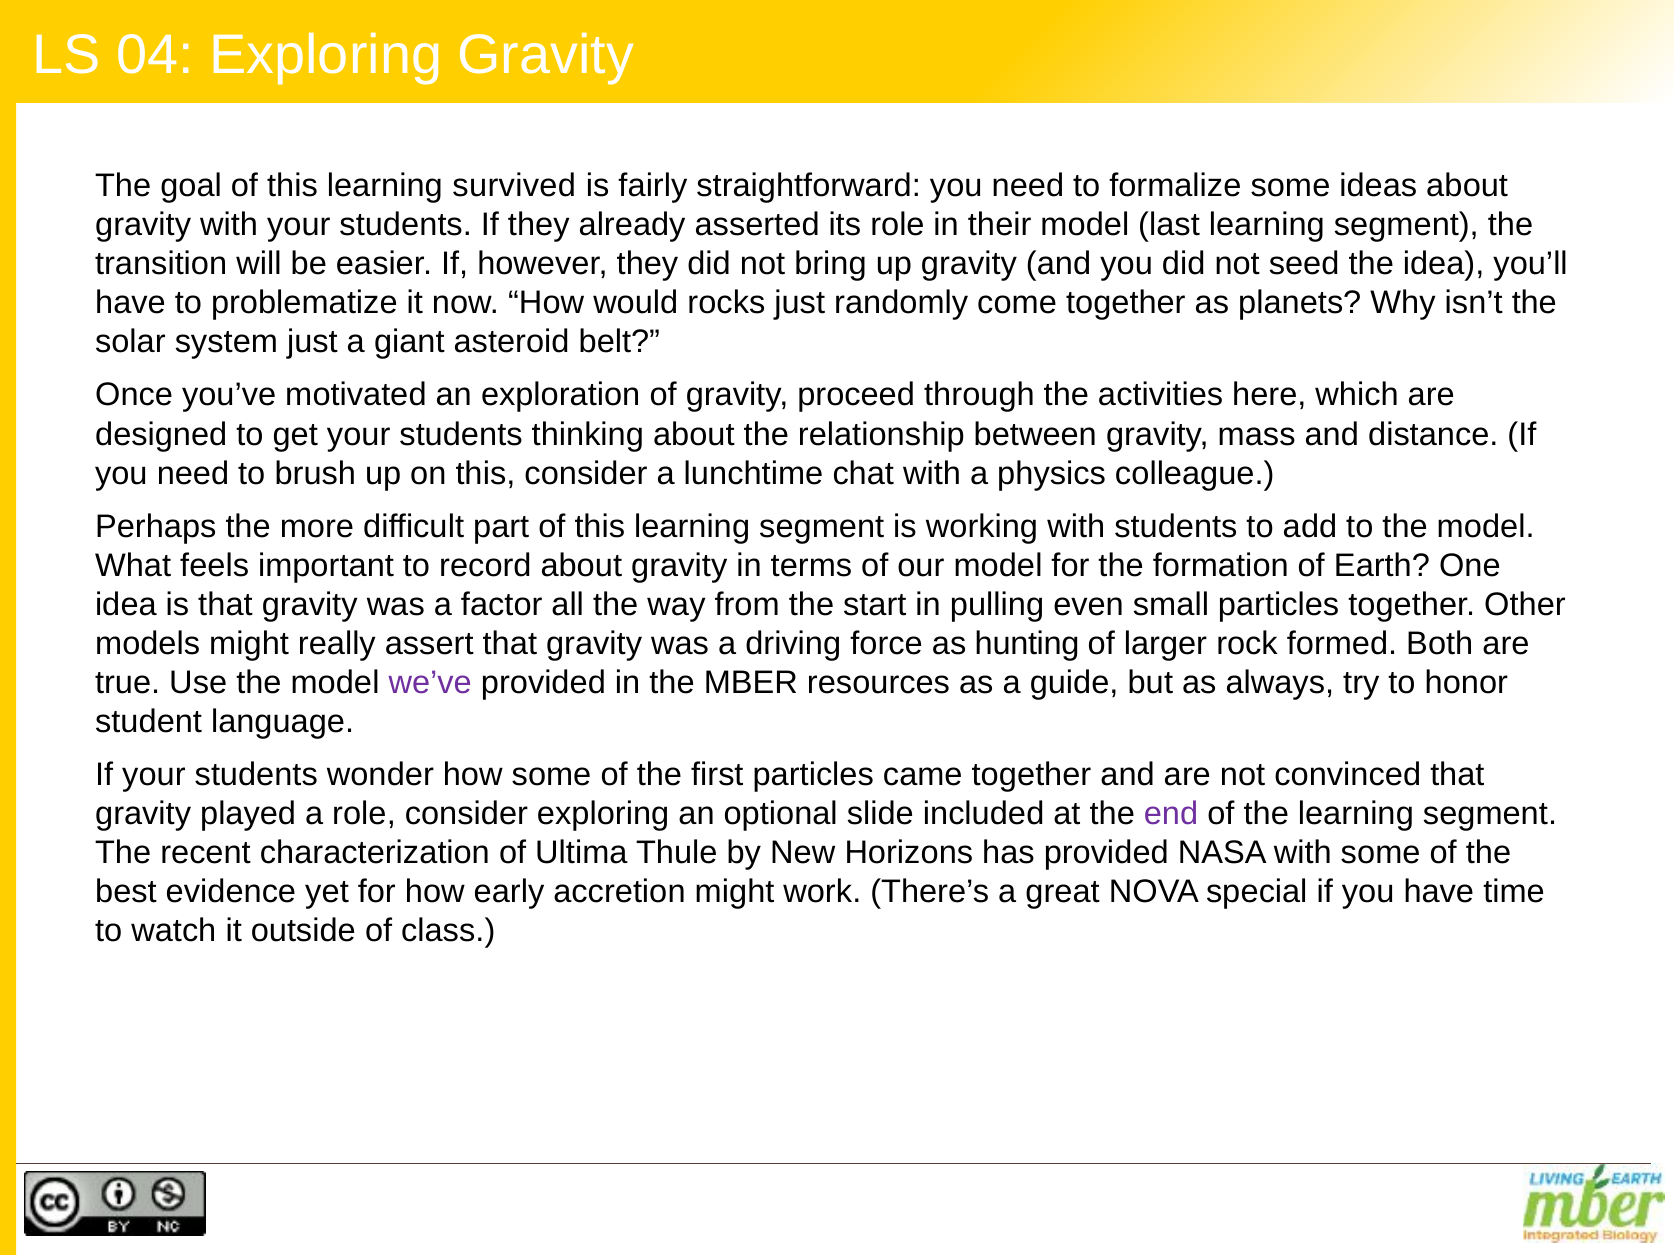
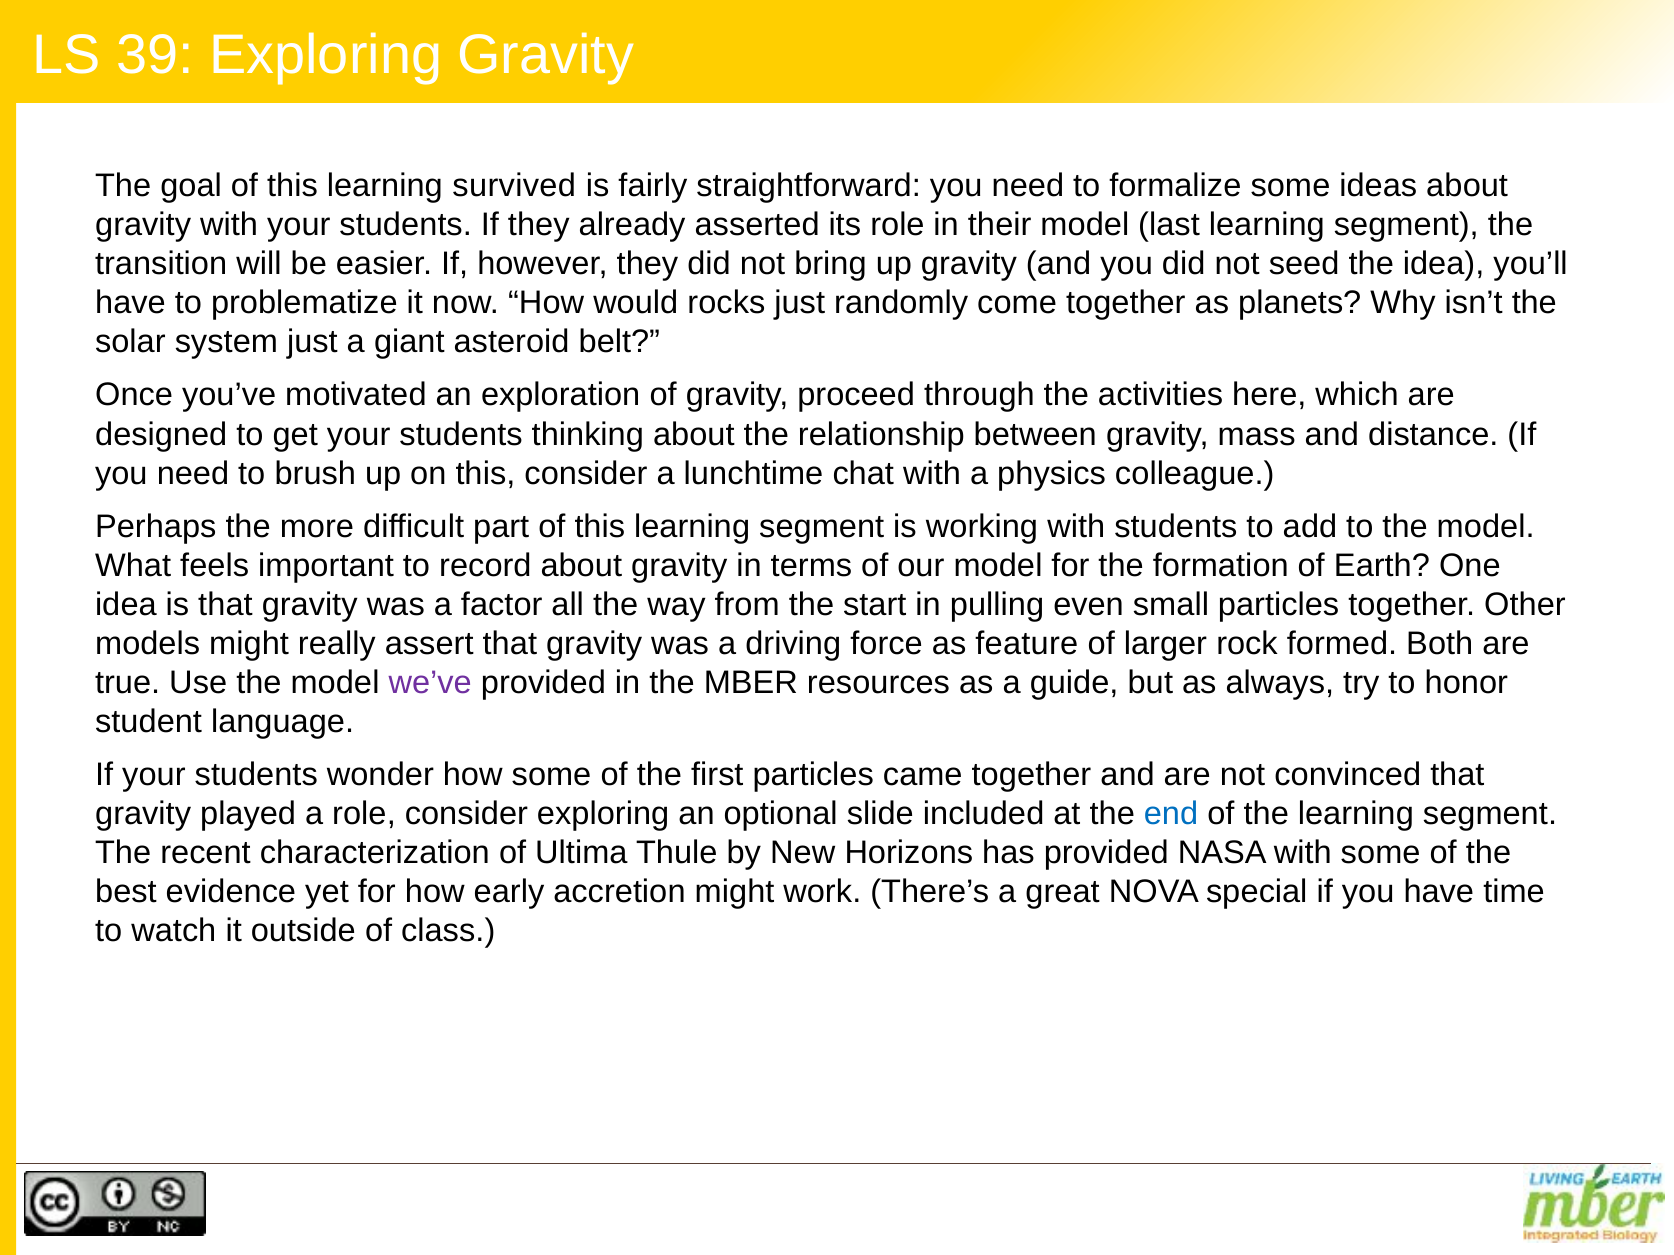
04: 04 -> 39
hunting: hunting -> feature
end colour: purple -> blue
